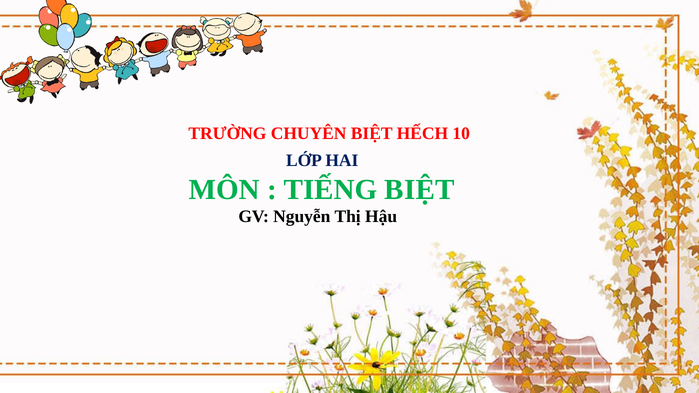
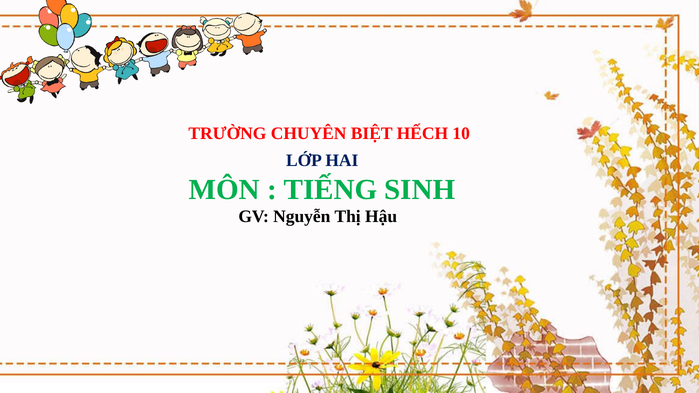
TIẾNG BIỆT: BIỆT -> SINH
